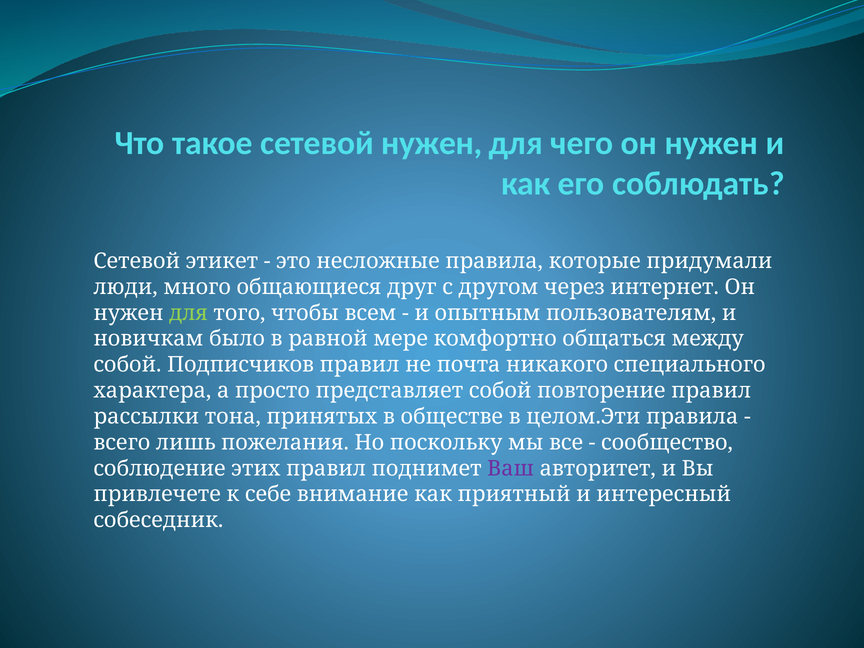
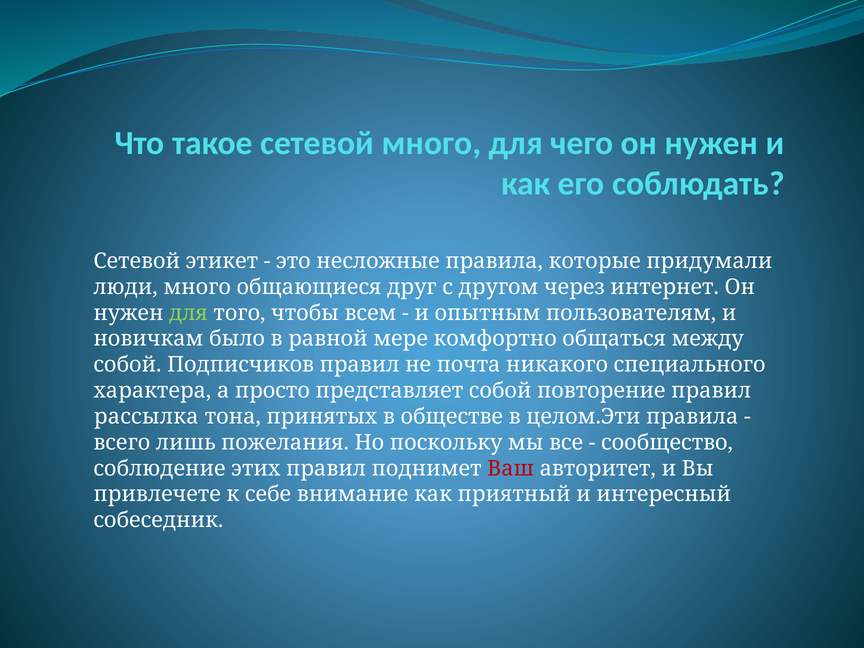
сетевой нужен: нужен -> много
рассылки: рассылки -> рассылка
Ваш colour: purple -> red
